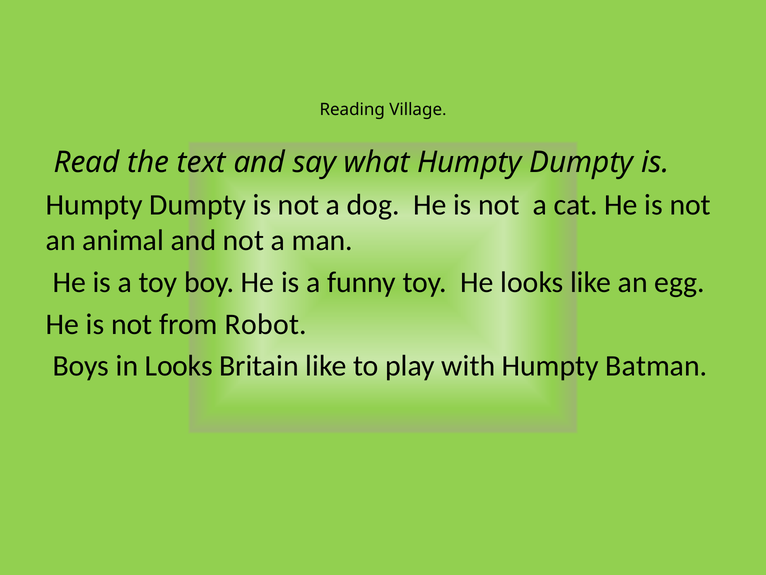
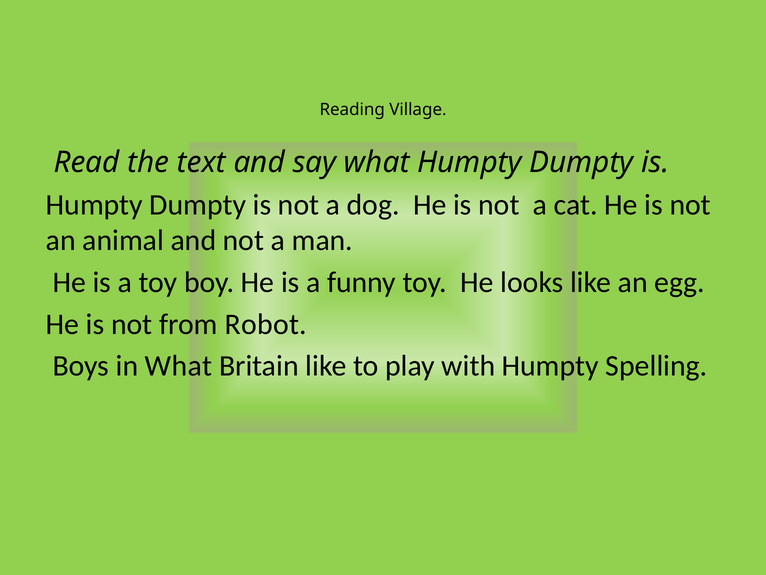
in Looks: Looks -> What
Batman: Batman -> Spelling
